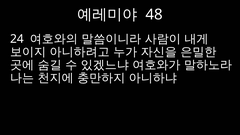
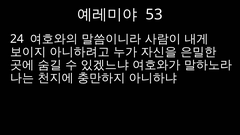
48: 48 -> 53
